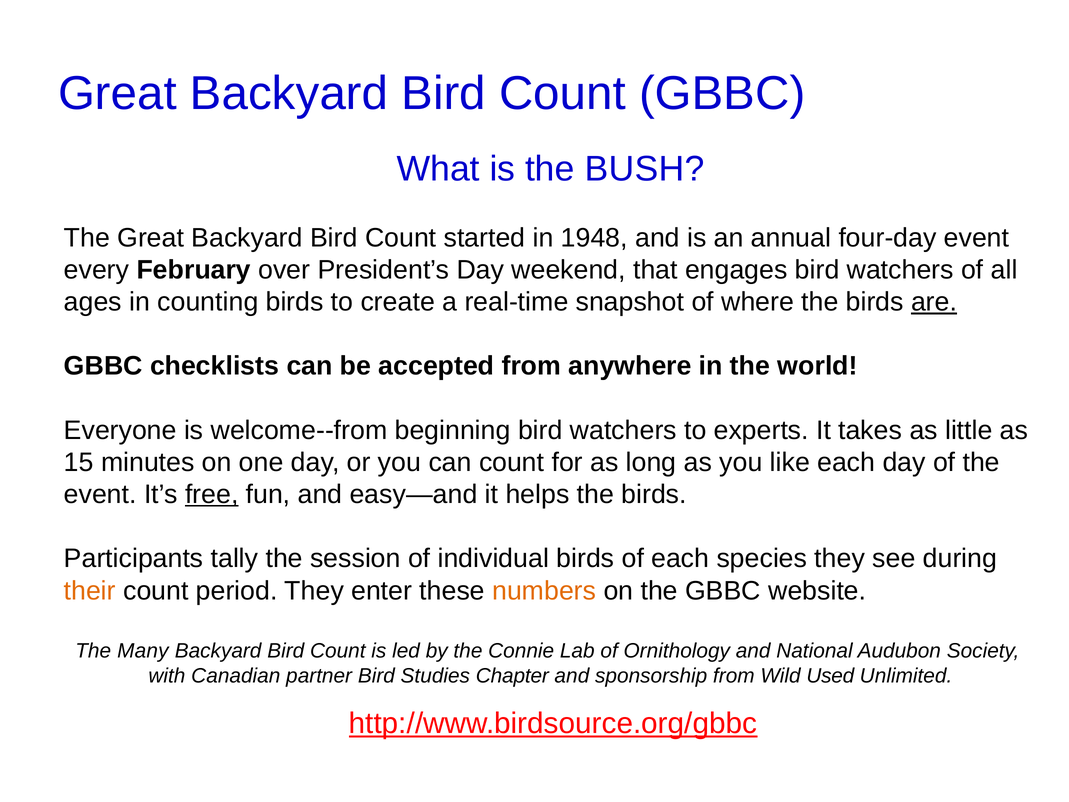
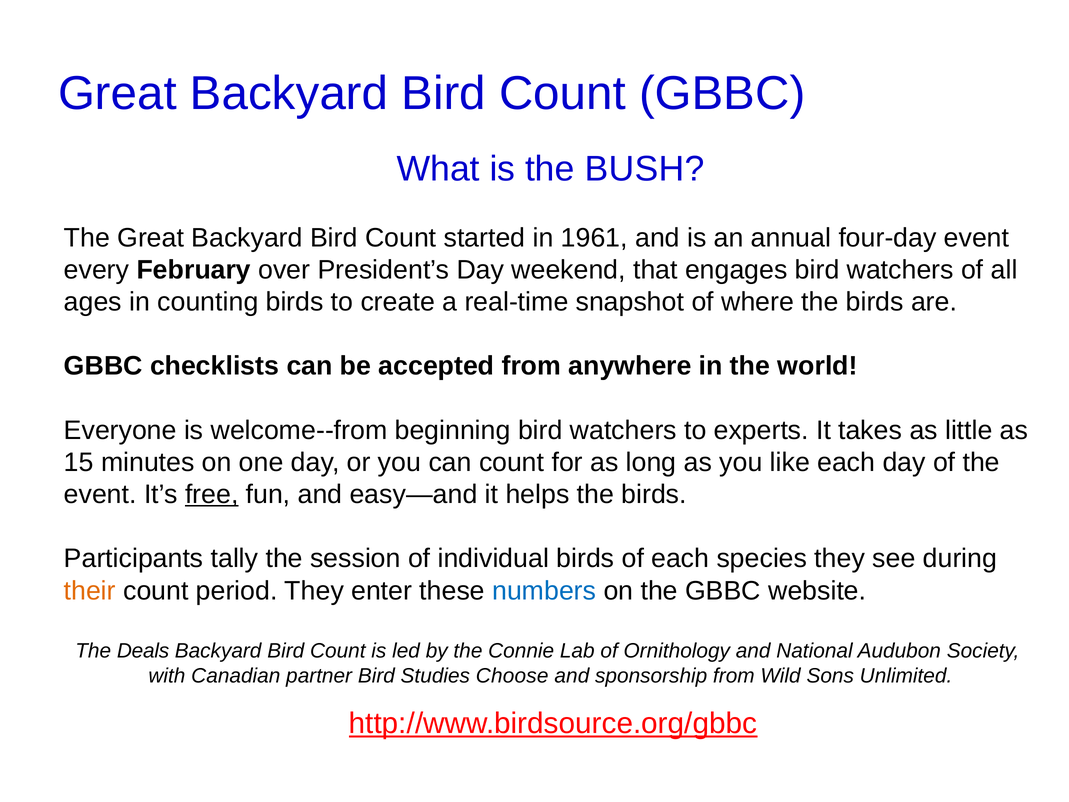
1948: 1948 -> 1961
are underline: present -> none
numbers colour: orange -> blue
Many: Many -> Deals
Chapter: Chapter -> Choose
Used: Used -> Sons
